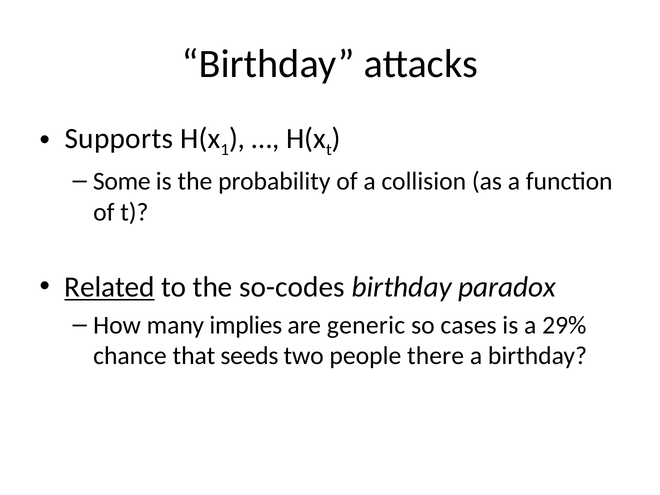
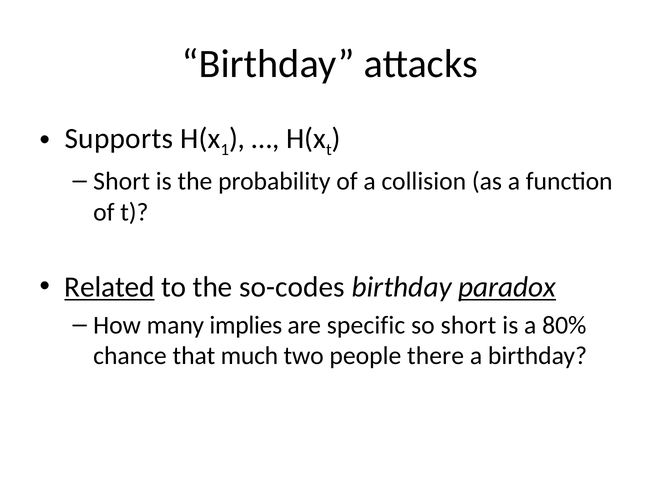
Some at (122, 181): Some -> Short
paradox underline: none -> present
generic: generic -> specific
so cases: cases -> short
29%: 29% -> 80%
seeds: seeds -> much
